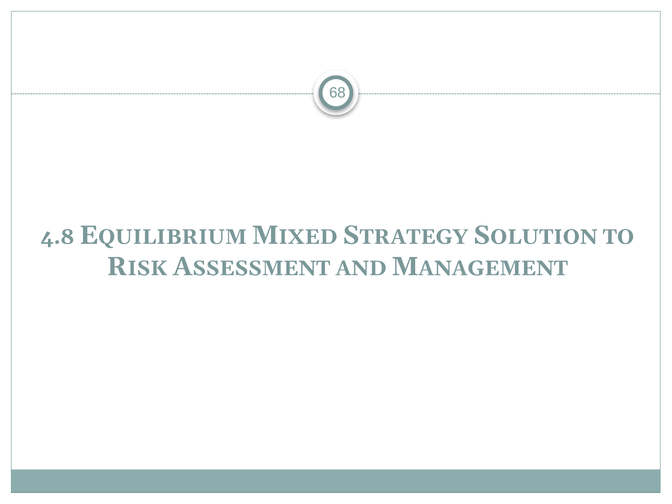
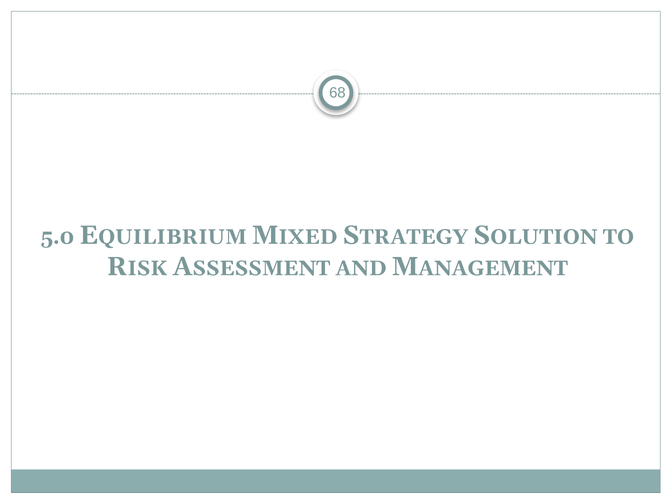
4.8: 4.8 -> 5.0
